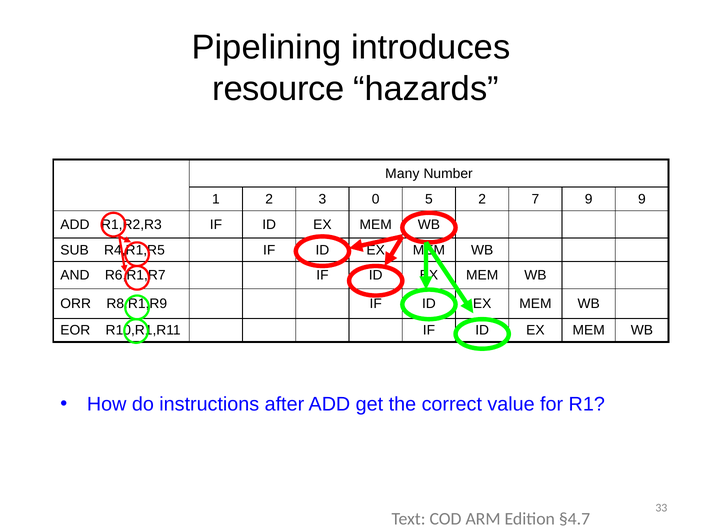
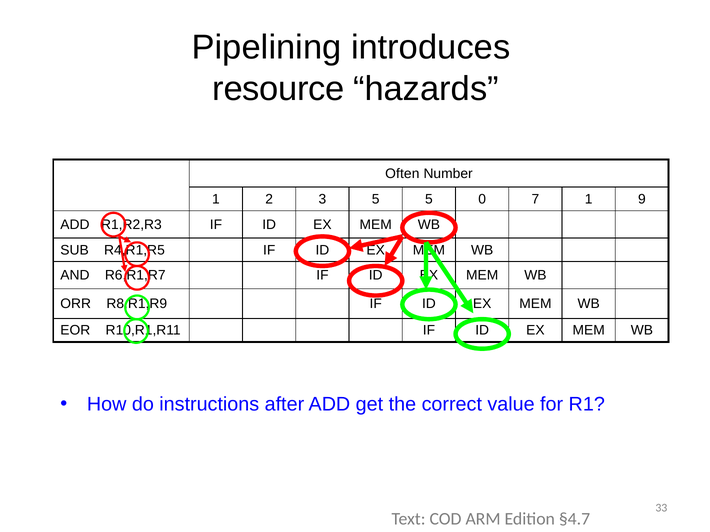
Many: Many -> Often
3 0: 0 -> 5
5 2: 2 -> 0
7 9: 9 -> 1
